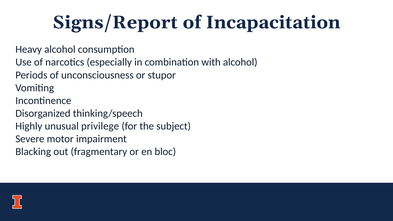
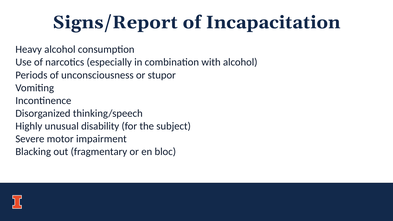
privilege: privilege -> disability
